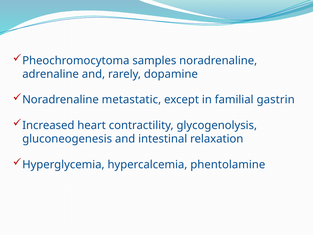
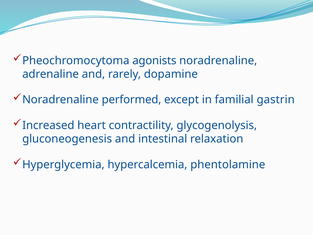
samples: samples -> agonists
metastatic: metastatic -> performed
